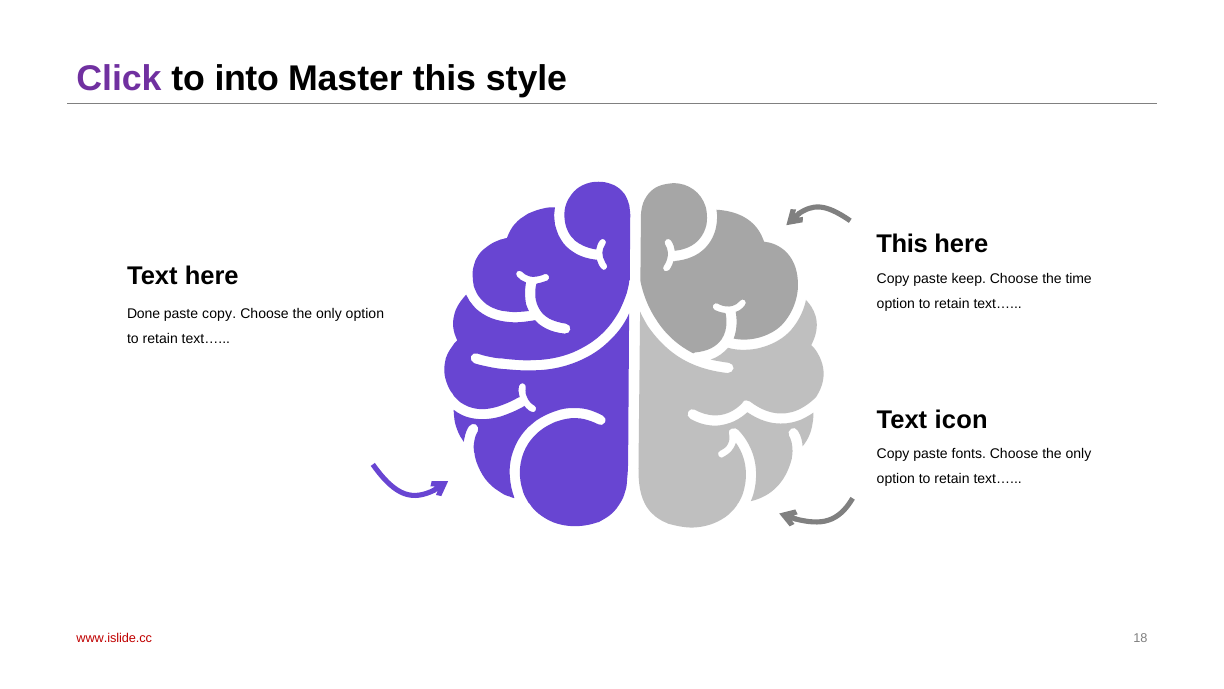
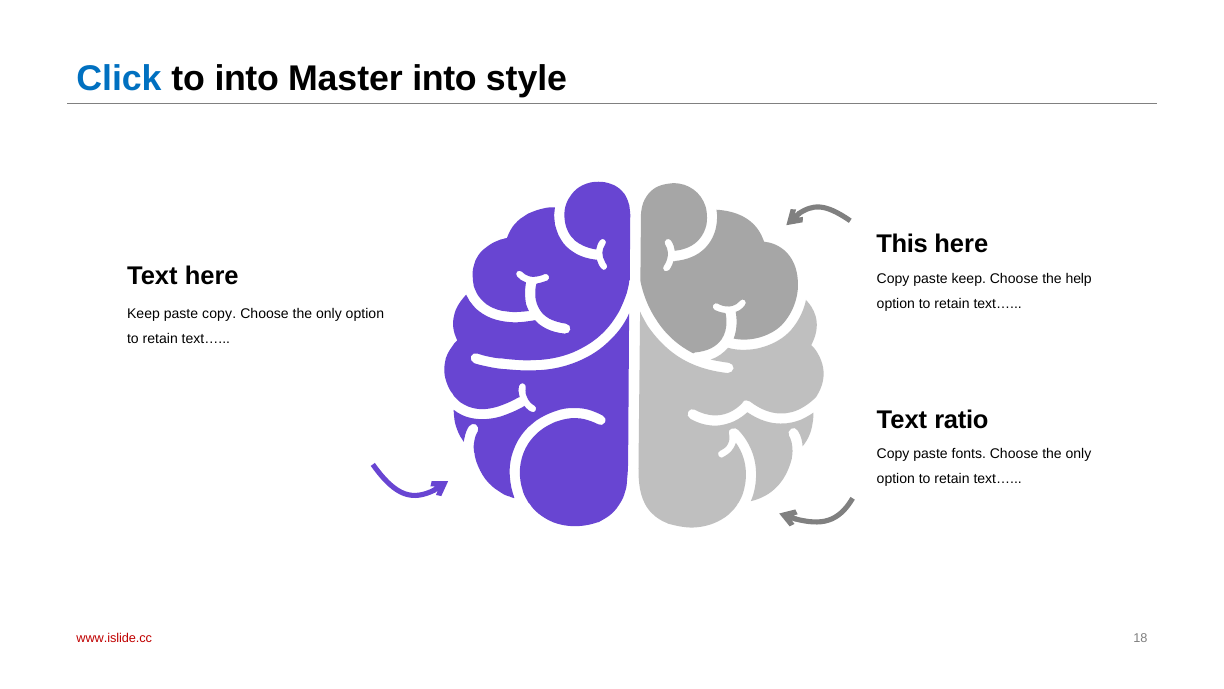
Click colour: purple -> blue
Master this: this -> into
time: time -> help
Done at (144, 313): Done -> Keep
icon: icon -> ratio
